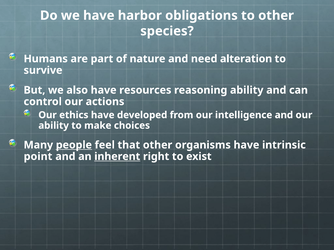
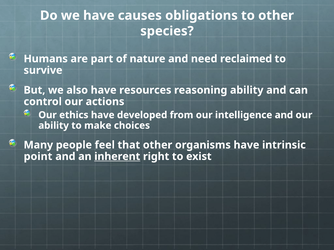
harbor: harbor -> causes
alteration: alteration -> reclaimed
people underline: present -> none
